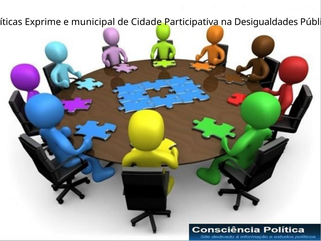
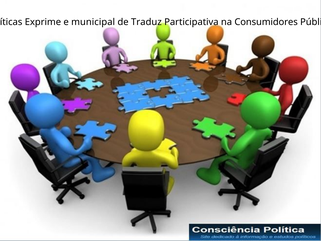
Cidade: Cidade -> Traduz
Desigualdades: Desigualdades -> Consumidores
